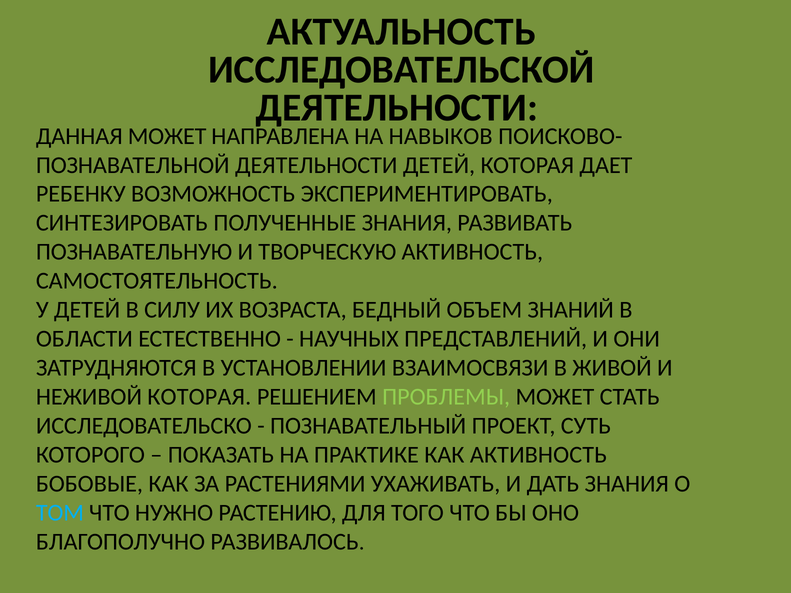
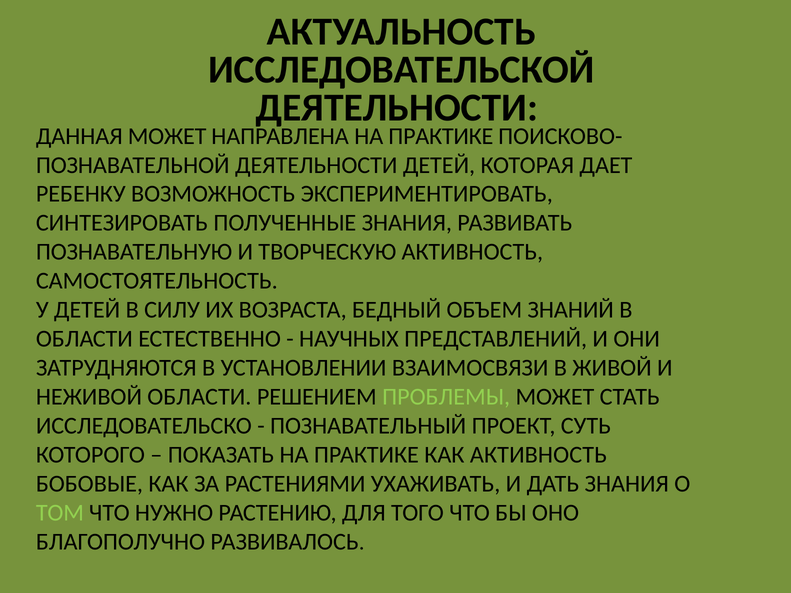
НАПРАВЛЕНА НА НАВЫКОВ: НАВЫКОВ -> ПРАКТИКЕ
НЕЖИВОЙ КОТОРАЯ: КОТОРАЯ -> ОБЛАСТИ
ТОМ colour: light blue -> light green
